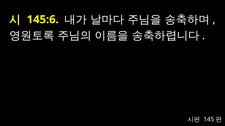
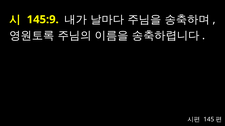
145:6: 145:6 -> 145:9
